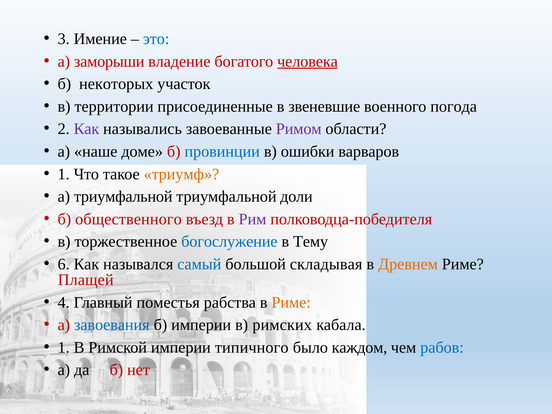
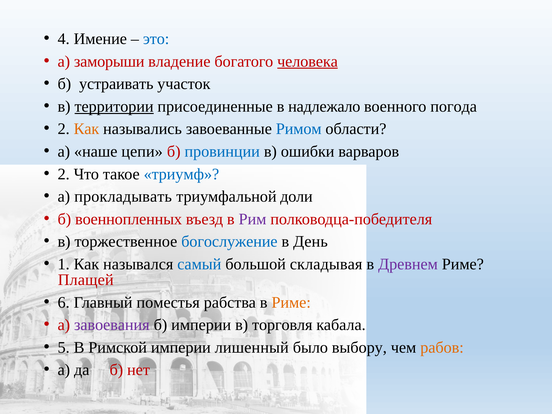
3: 3 -> 4
некоторых: некоторых -> устраивать
территории underline: none -> present
звеневшие: звеневшие -> надлежало
Как at (86, 129) colour: purple -> orange
Римом colour: purple -> blue
доме: доме -> цепи
1 at (64, 174): 1 -> 2
триумф colour: orange -> blue
а триумфальной: триумфальной -> прокладывать
общественного: общественного -> военнопленных
Тему: Тему -> День
6: 6 -> 1
Древнем colour: orange -> purple
4: 4 -> 6
завоевания colour: blue -> purple
римских: римских -> торговля
1 at (64, 347): 1 -> 5
типичного: типичного -> лишенный
каждом: каждом -> выбору
рабов colour: blue -> orange
